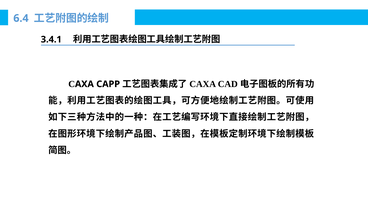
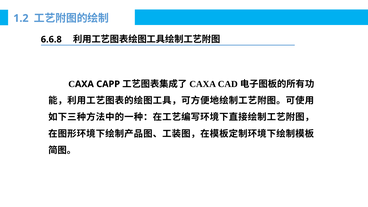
6.4: 6.4 -> 1.2
3.4.1: 3.4.1 -> 6.6.8
